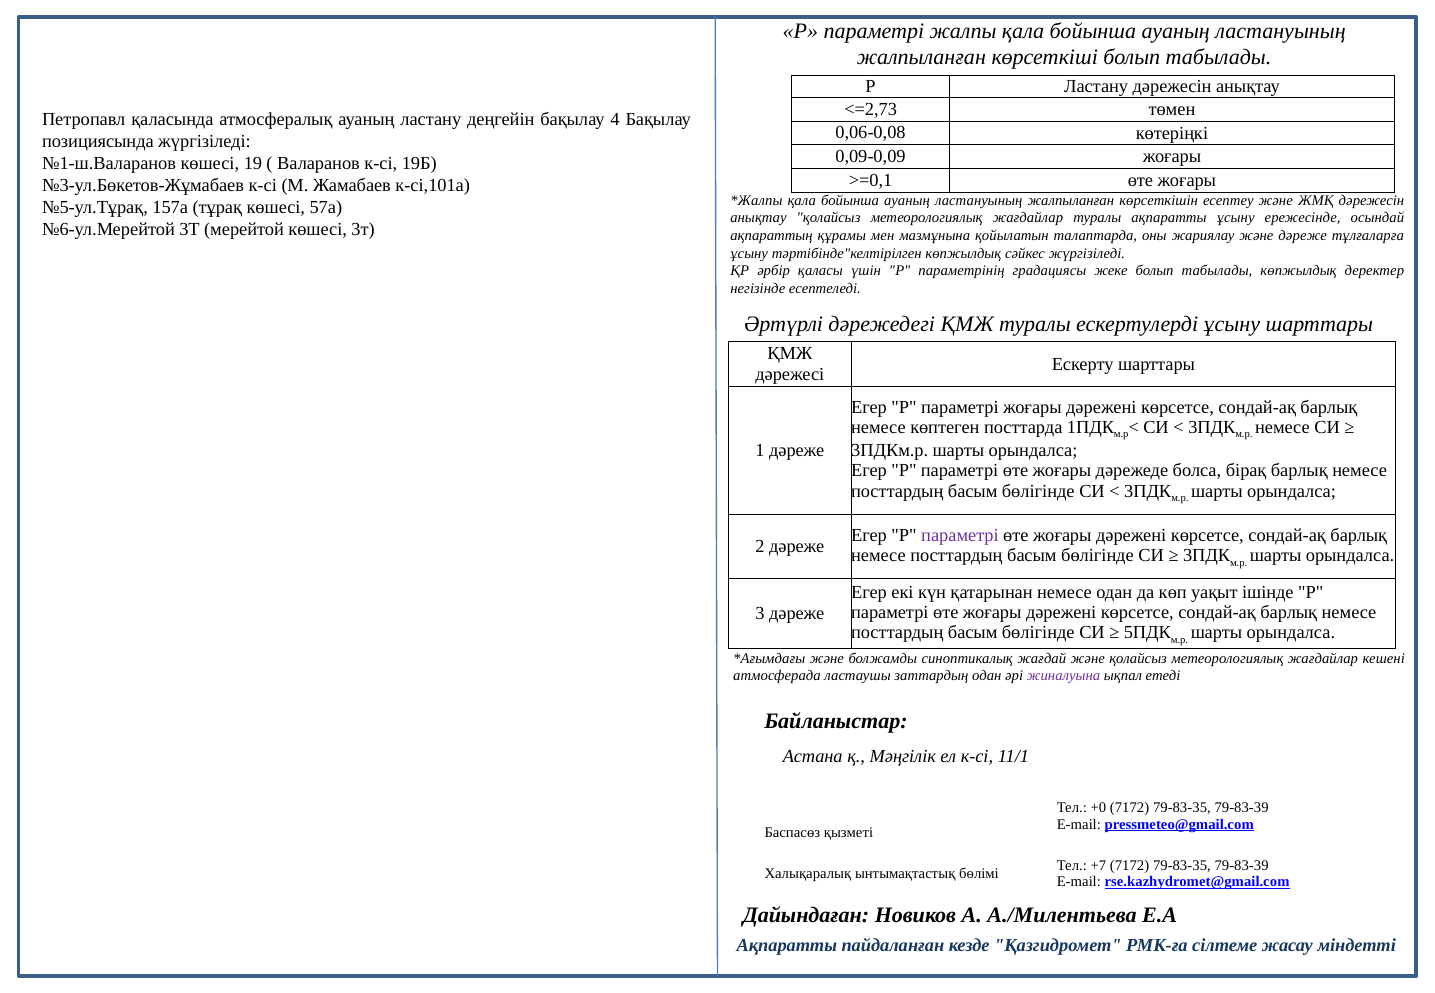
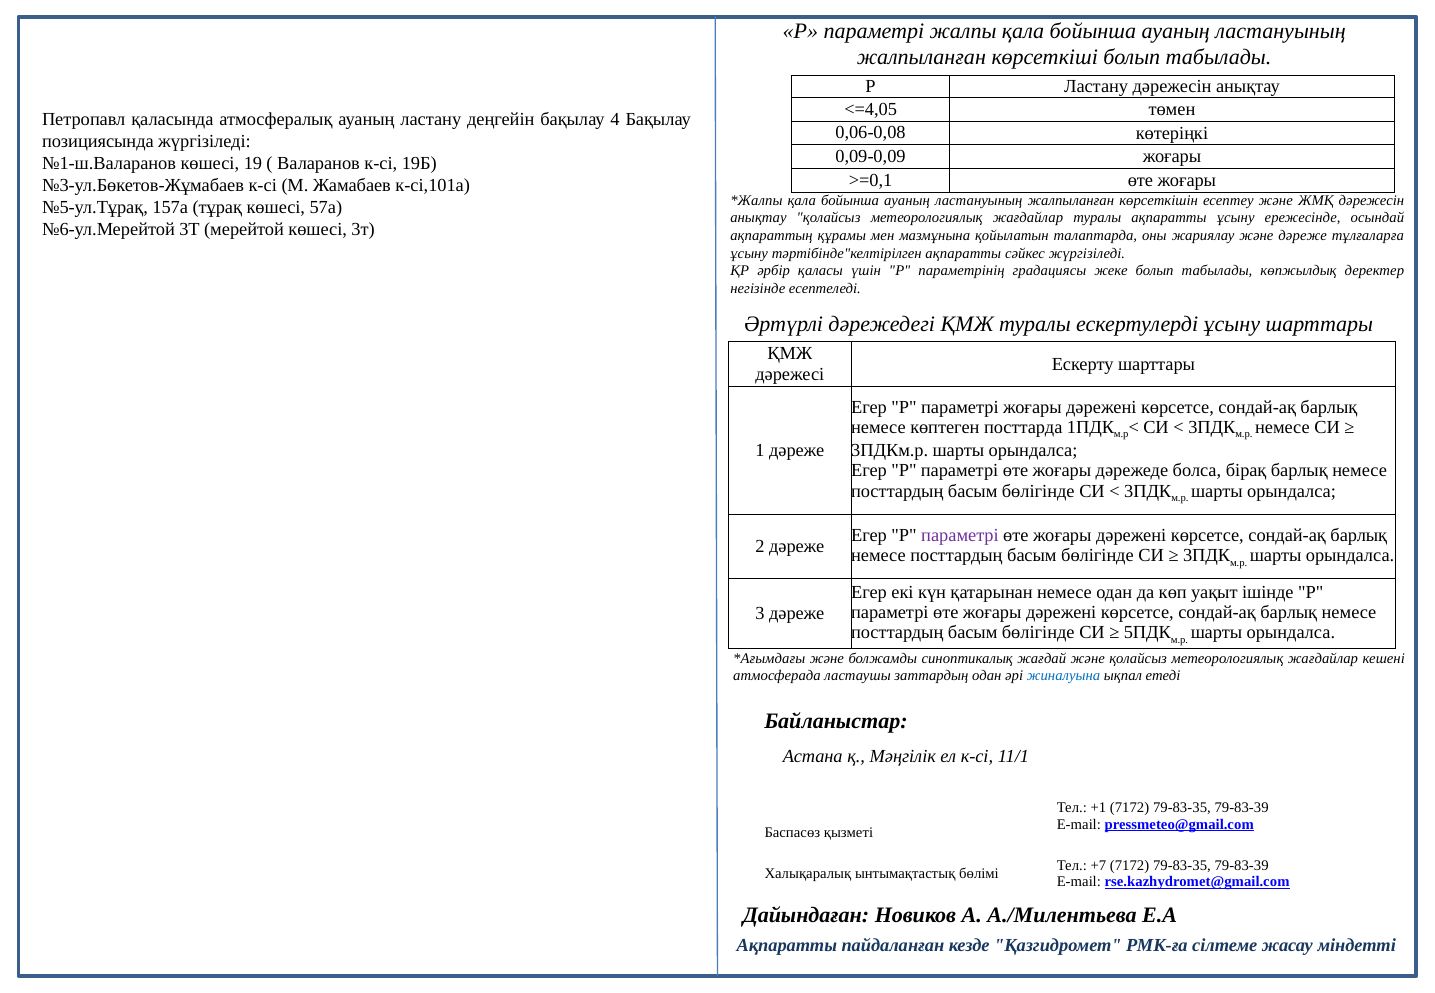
<=2,73: <=2,73 -> <=4,05
тәртібінде"келтірілген көпжылдық: көпжылдық -> ақпаратты
жиналуына colour: purple -> blue
+0: +0 -> +1
